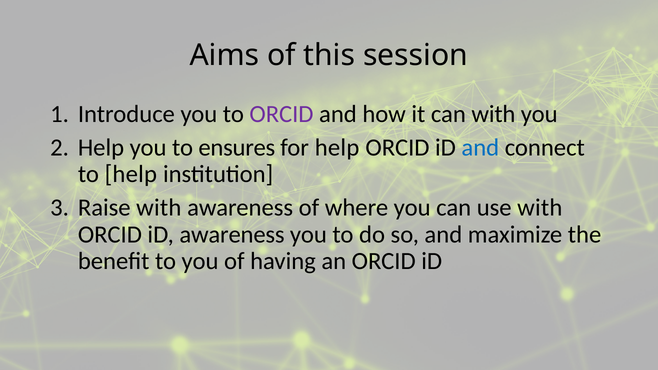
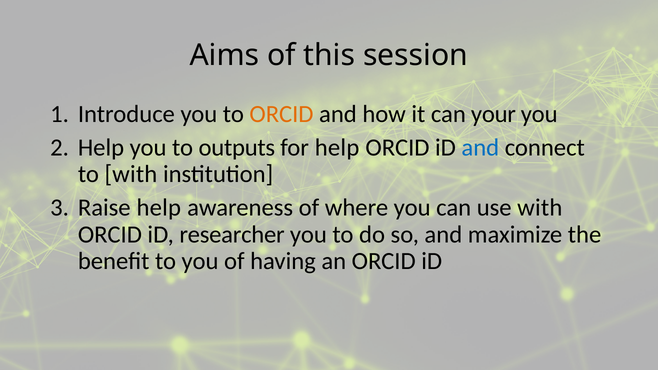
ORCID at (282, 114) colour: purple -> orange
can with: with -> your
ensures: ensures -> outputs
to help: help -> with
Raise with: with -> help
iD awareness: awareness -> researcher
